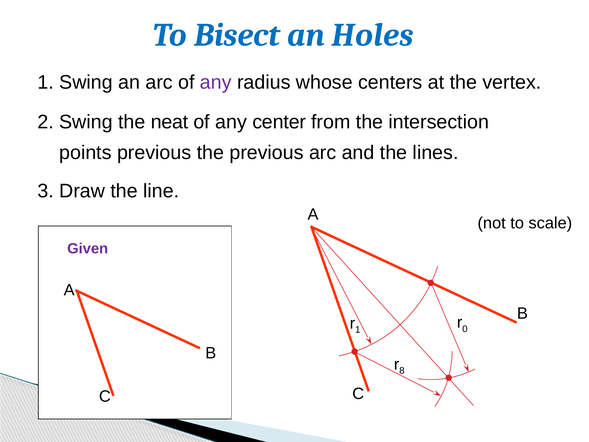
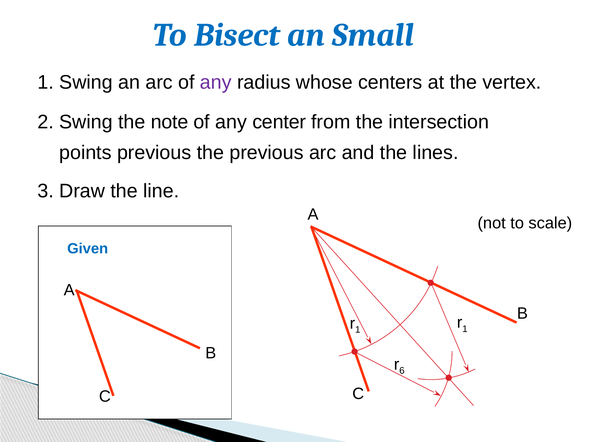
Holes: Holes -> Small
neat: neat -> note
Given colour: purple -> blue
0 at (465, 329): 0 -> 1
8: 8 -> 6
